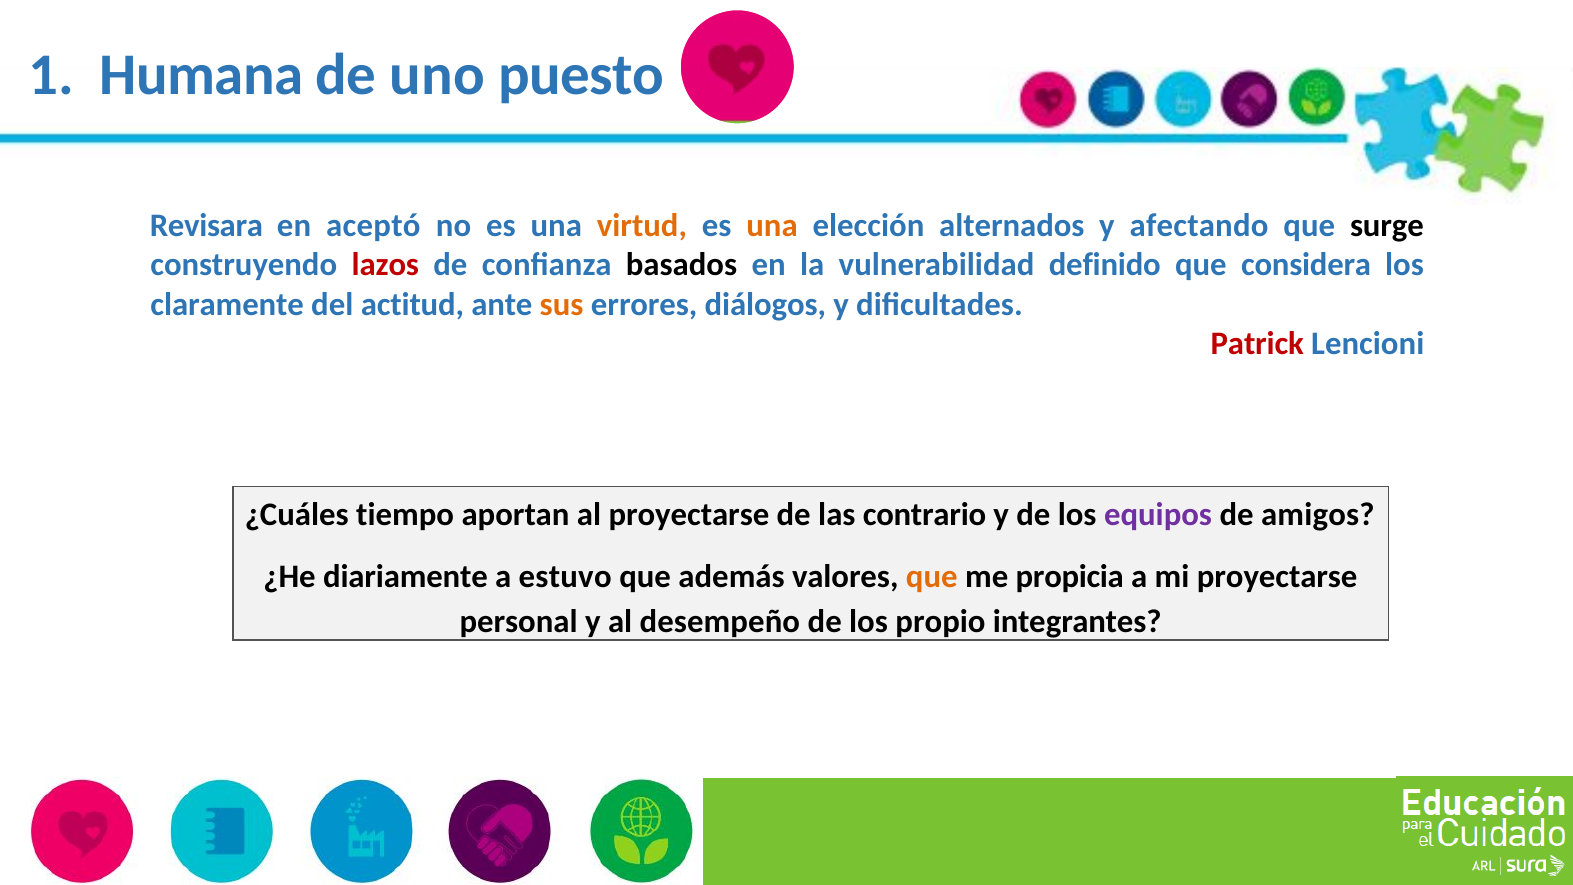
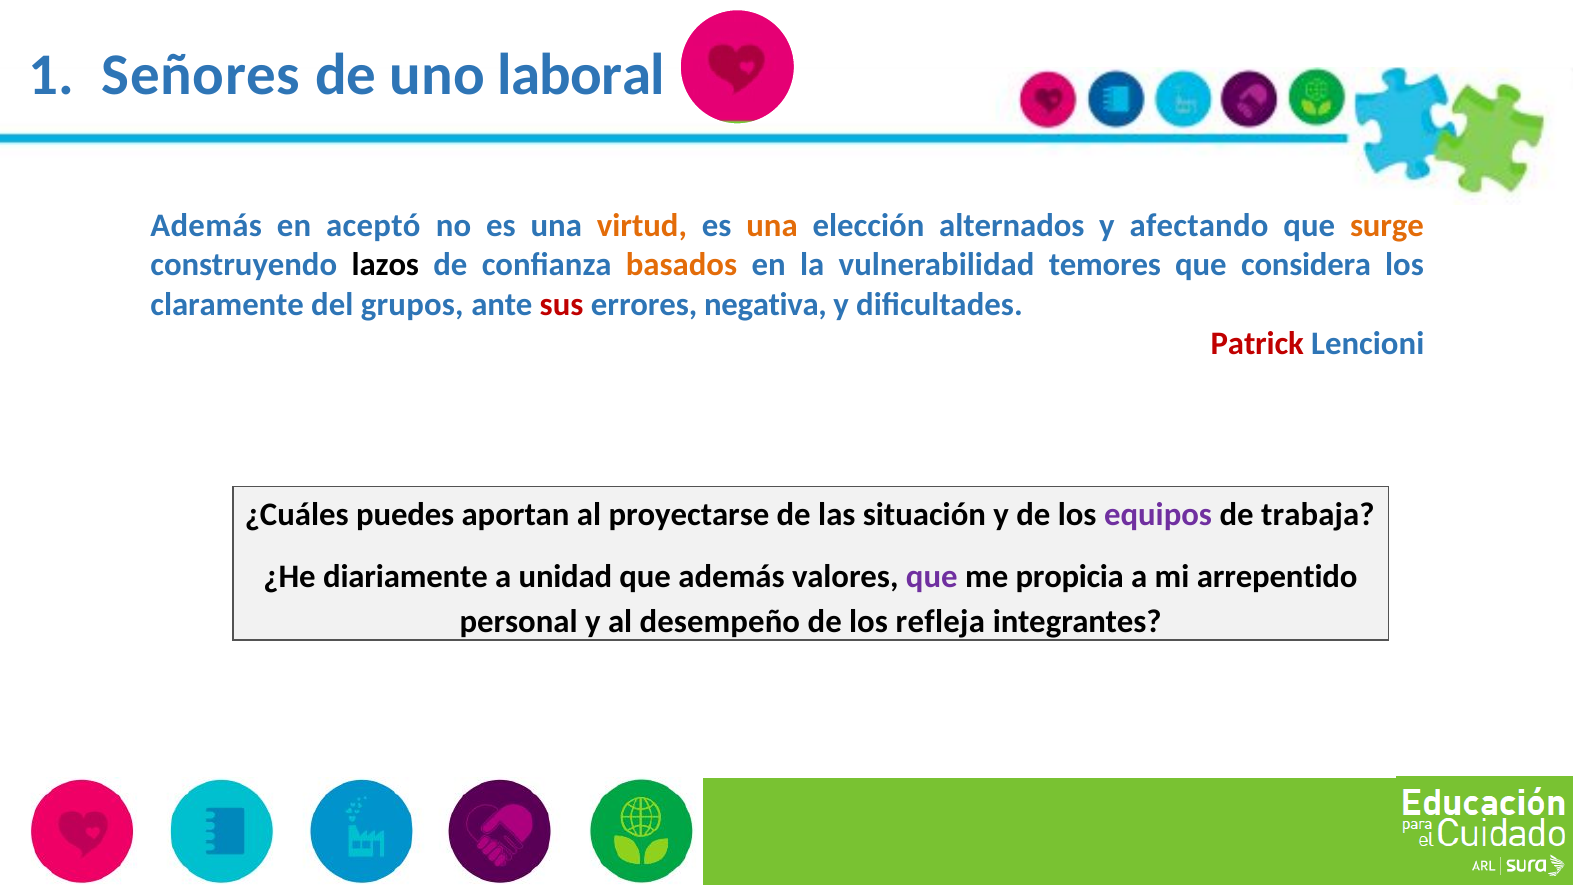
Humana: Humana -> Señores
puesto: puesto -> laboral
Revisara at (206, 225): Revisara -> Además
surge colour: black -> orange
lazos colour: red -> black
basados colour: black -> orange
definido: definido -> temores
actitud: actitud -> grupos
sus colour: orange -> red
diálogos: diálogos -> negativa
tiempo: tiempo -> puedes
contrario: contrario -> situación
amigos: amigos -> trabaja
estuvo: estuvo -> unidad
que at (932, 577) colour: orange -> purple
mi proyectarse: proyectarse -> arrepentido
propio: propio -> refleja
